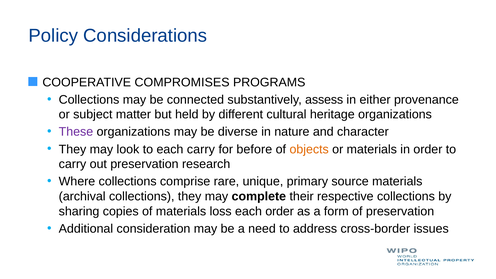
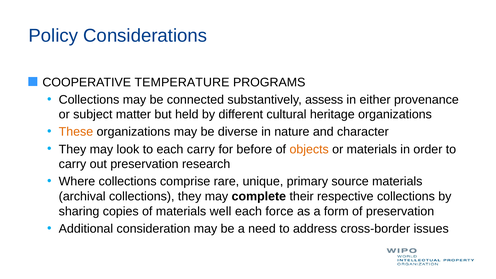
COMPROMISES: COMPROMISES -> TEMPERATURE
These colour: purple -> orange
loss: loss -> well
each order: order -> force
